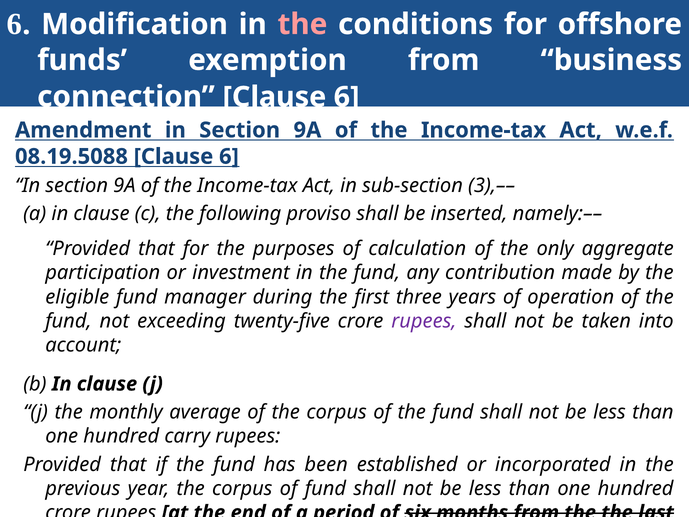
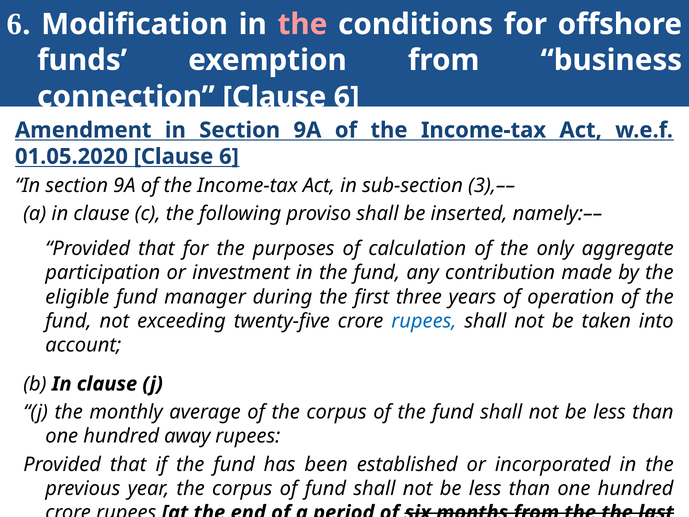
08.19.5088: 08.19.5088 -> 01.05.2020
rupees at (424, 321) colour: purple -> blue
carry: carry -> away
